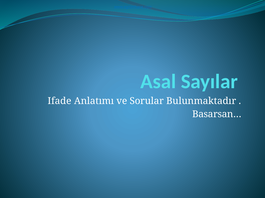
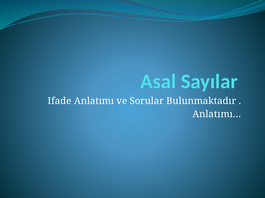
Basarsan…: Basarsan… -> Anlatımı…
